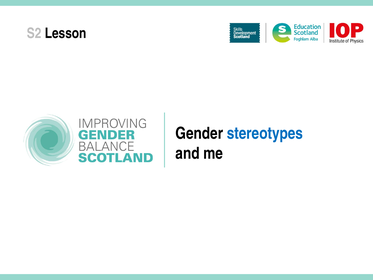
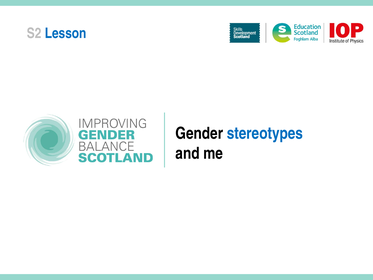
Lesson colour: black -> blue
